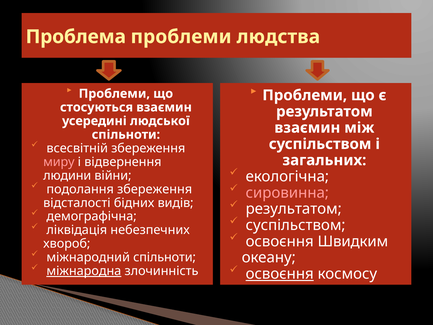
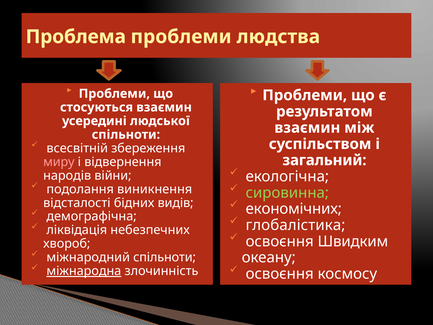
загальних: загальних -> загальний
людини: людини -> народів
подолання збереження: збереження -> виникнення
сировинна colour: pink -> light green
результатом at (294, 209): результатом -> економічних
суспільством at (296, 225): суспільством -> глобалістика
освоєння at (280, 274) underline: present -> none
